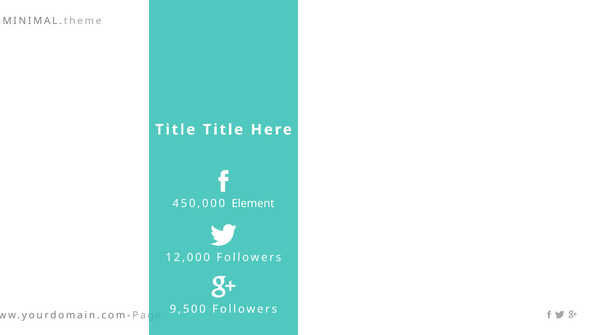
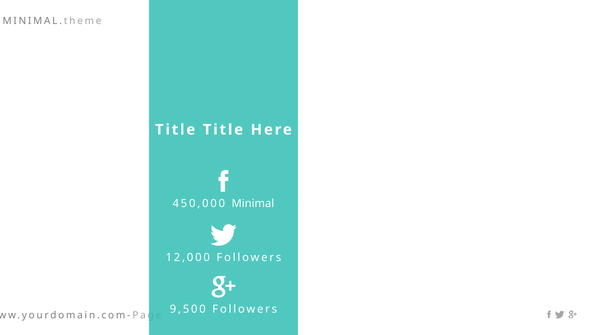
Element: Element -> Minimal
